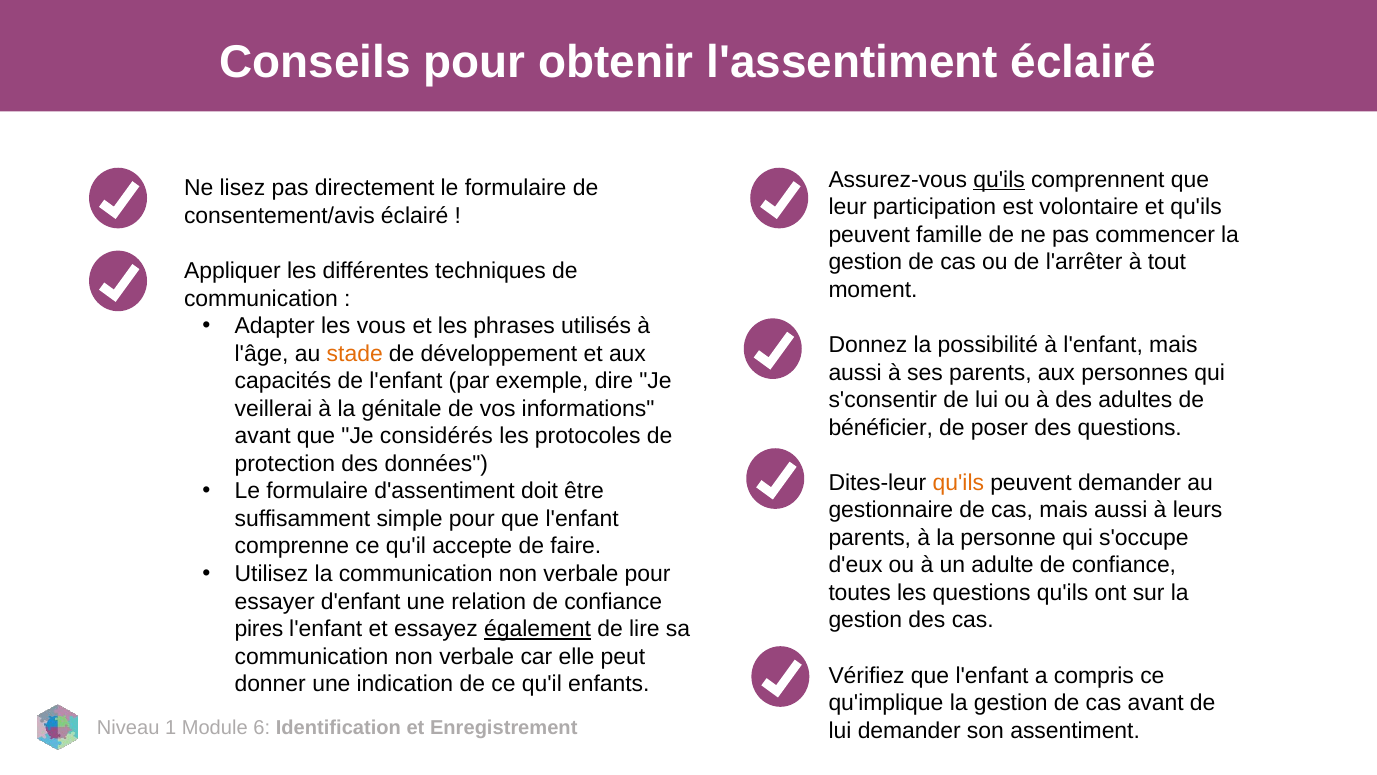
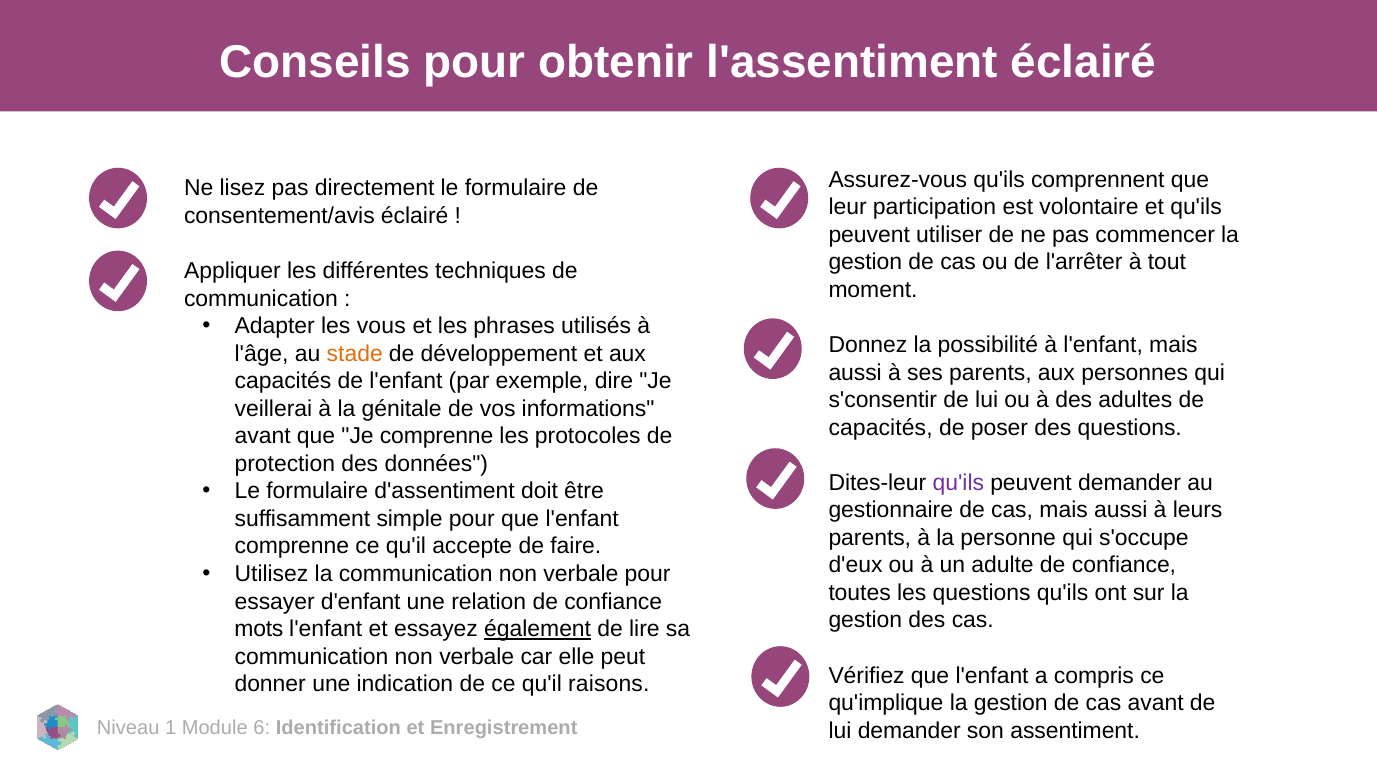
qu'ils at (999, 180) underline: present -> none
famille: famille -> utiliser
bénéficier at (881, 427): bénéficier -> capacités
Je considérés: considérés -> comprenne
qu'ils at (958, 482) colour: orange -> purple
pires: pires -> mots
enfants: enfants -> raisons
